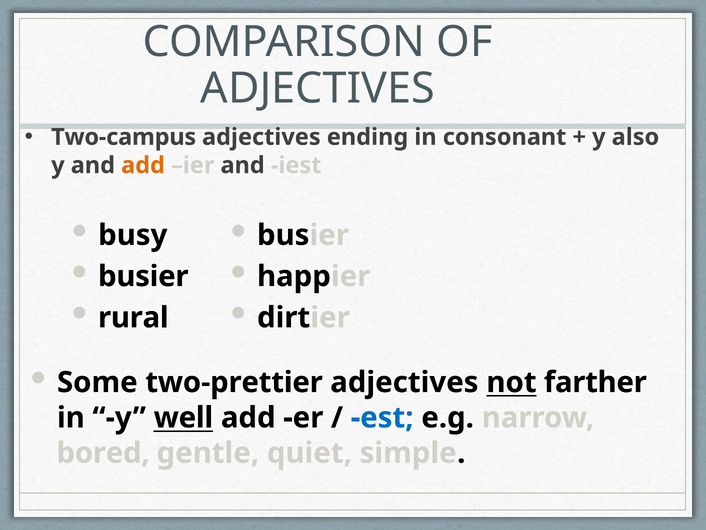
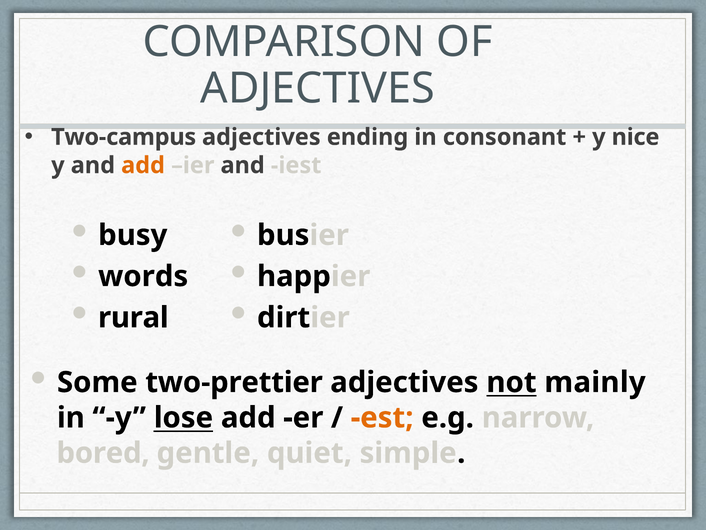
also: also -> nice
busier at (143, 276): busier -> words
farther: farther -> mainly
well: well -> lose
est colour: blue -> orange
